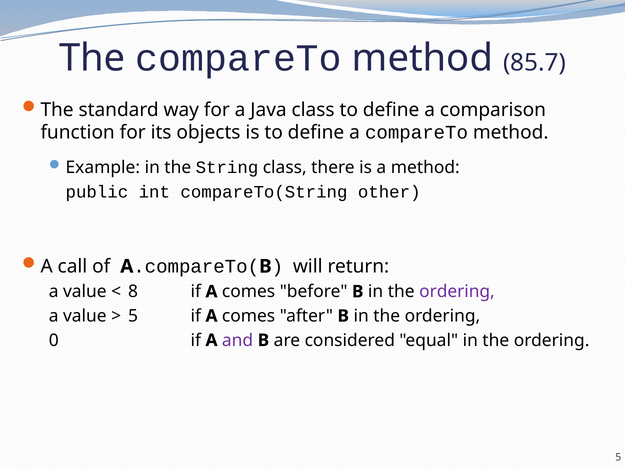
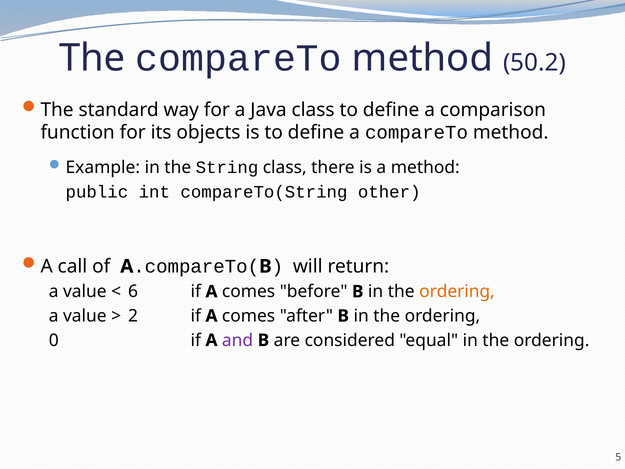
85.7: 85.7 -> 50.2
8: 8 -> 6
ordering at (457, 291) colour: purple -> orange
5 at (133, 316): 5 -> 2
